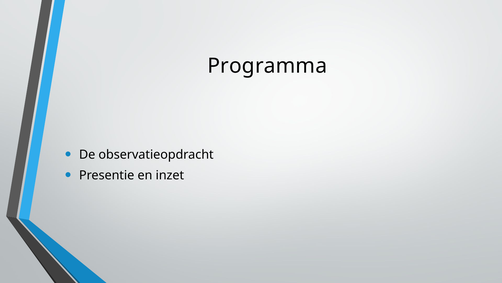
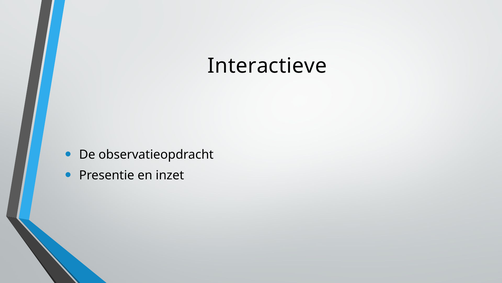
Programma: Programma -> Interactieve
